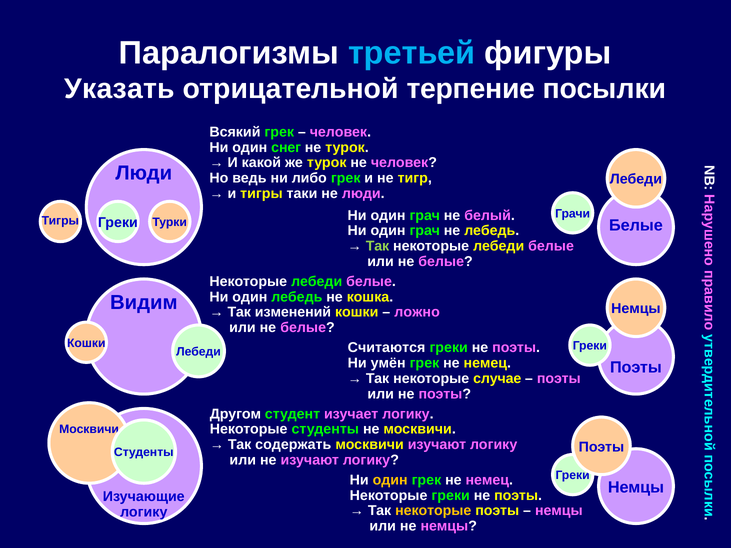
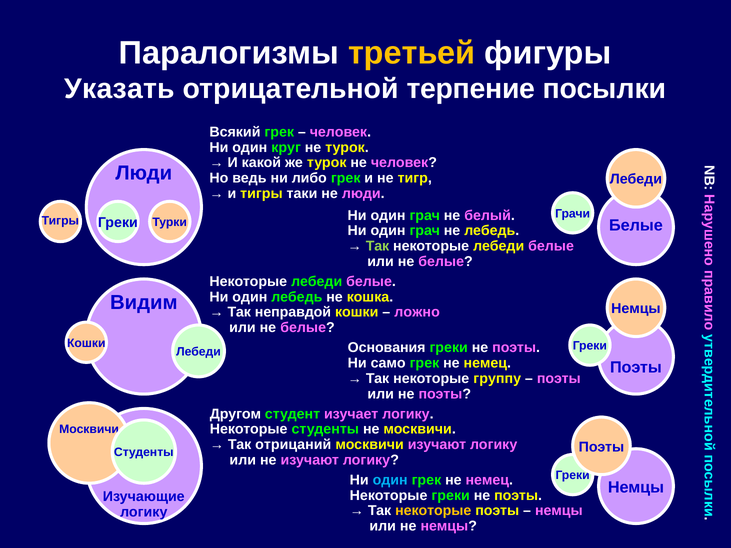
третьей colour: light blue -> yellow
снег: снег -> круг
изменений: изменений -> неправдой
Считаются: Считаются -> Основания
умён: умён -> само
случае: случае -> группу
содержать: содержать -> отрицаний
один at (390, 480) colour: yellow -> light blue
